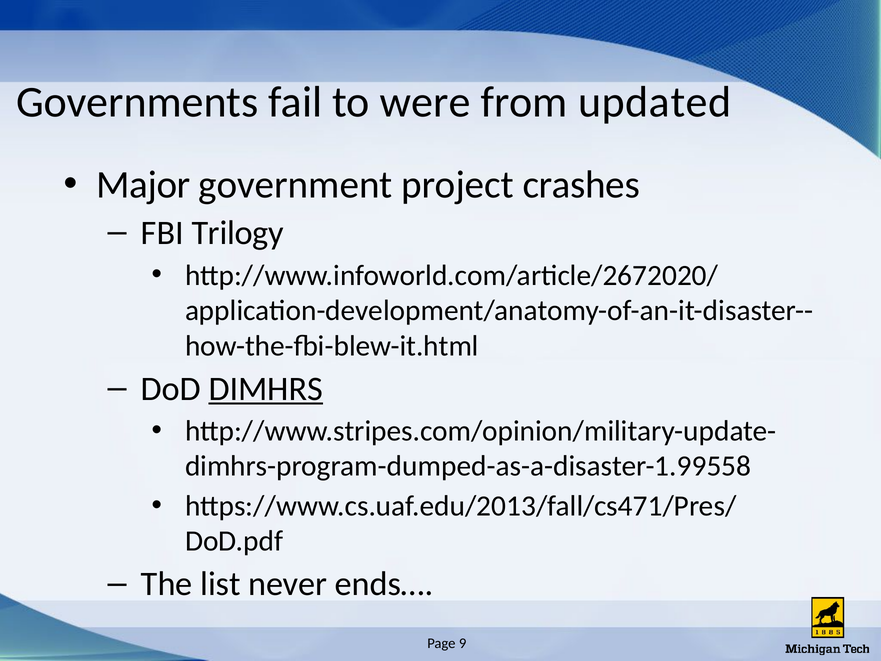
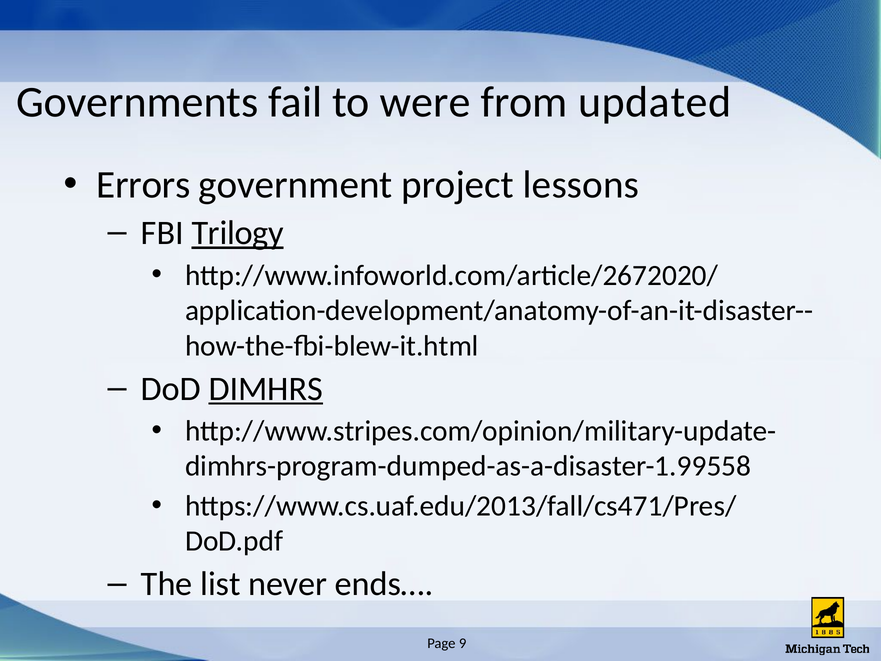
Major: Major -> Errors
crashes: crashes -> lessons
Trilogy underline: none -> present
